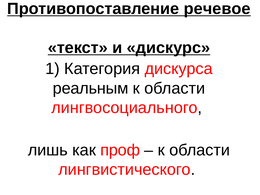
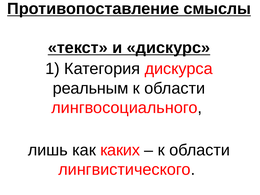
речевое: речевое -> смыслы
проф: проф -> каких
